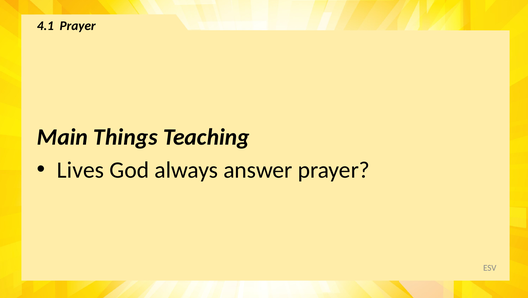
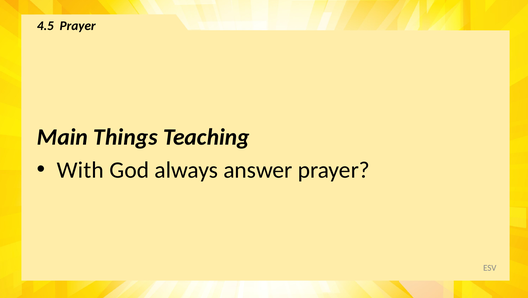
4.1: 4.1 -> 4.5
Lives: Lives -> With
